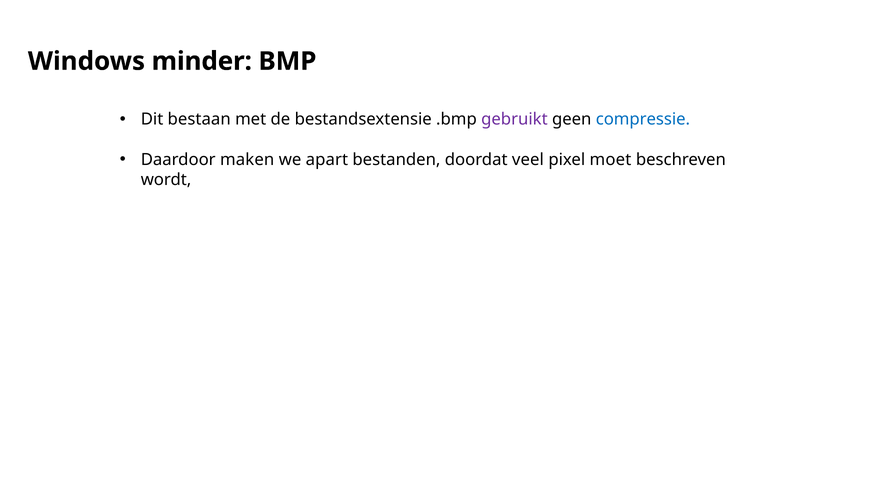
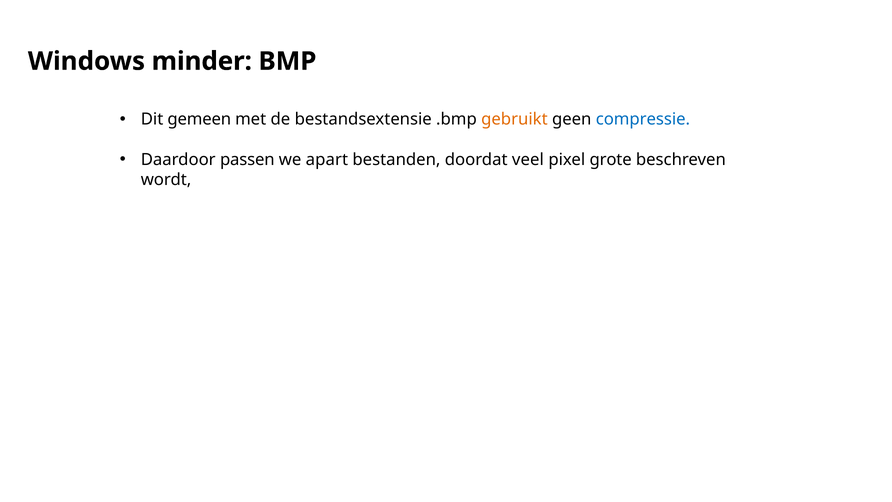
bestaan: bestaan -> gemeen
gebruikt colour: purple -> orange
maken: maken -> passen
moet: moet -> grote
